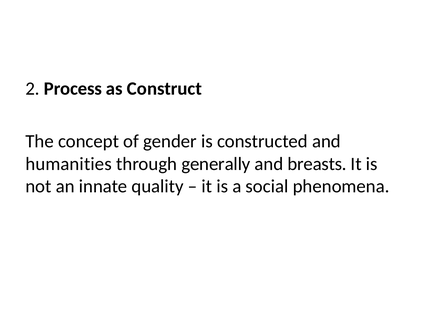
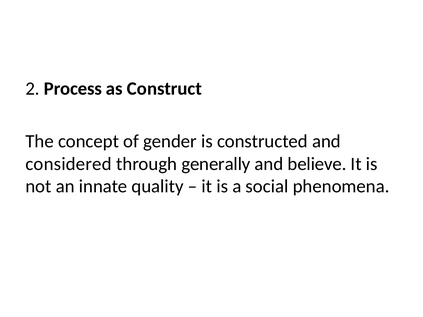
humanities: humanities -> considered
breasts: breasts -> believe
